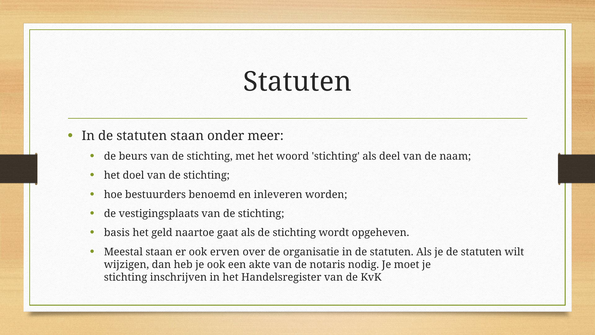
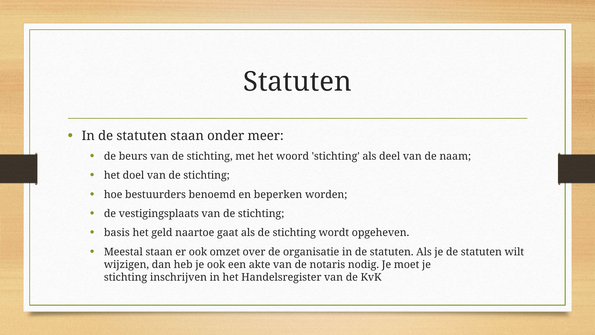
inleveren: inleveren -> beperken
erven: erven -> omzet
